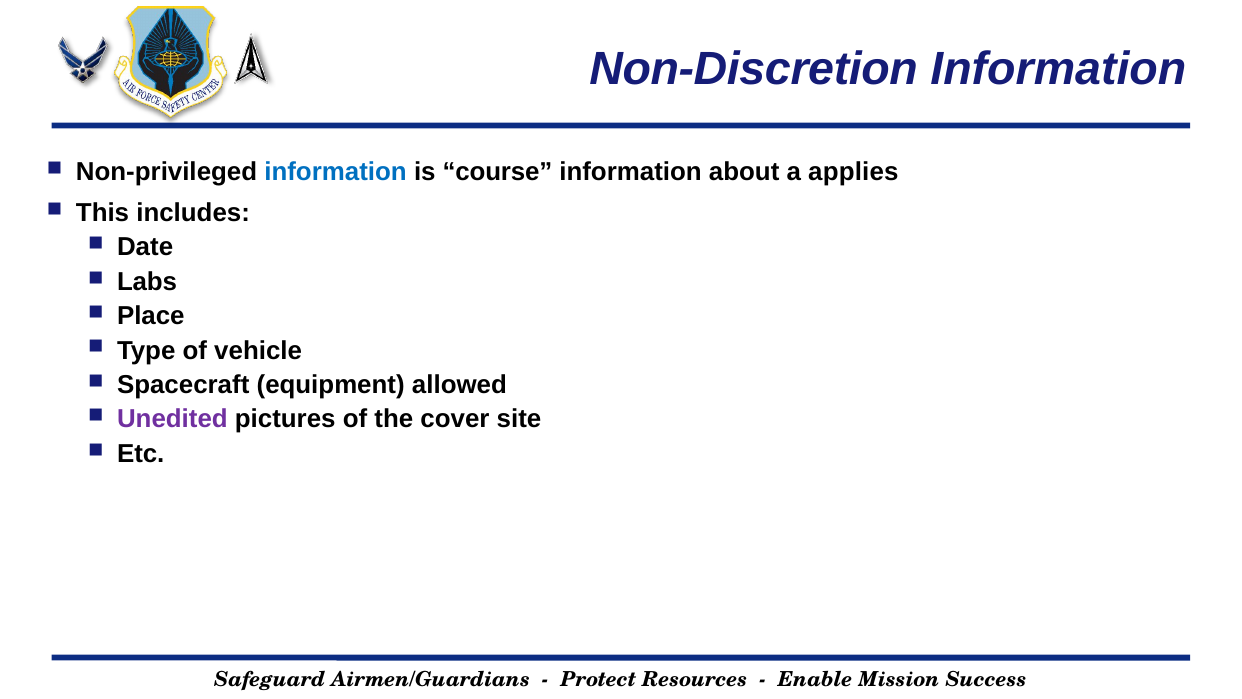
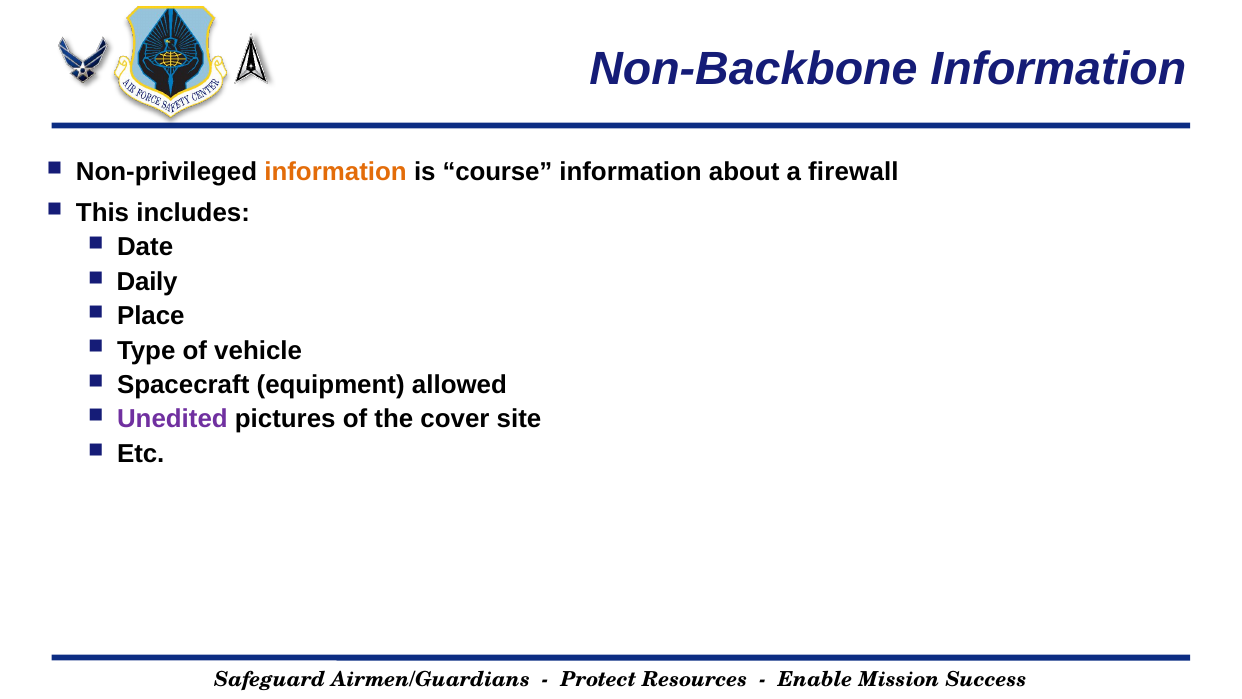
Non-Discretion: Non-Discretion -> Non-Backbone
information at (336, 172) colour: blue -> orange
applies: applies -> firewall
Labs: Labs -> Daily
